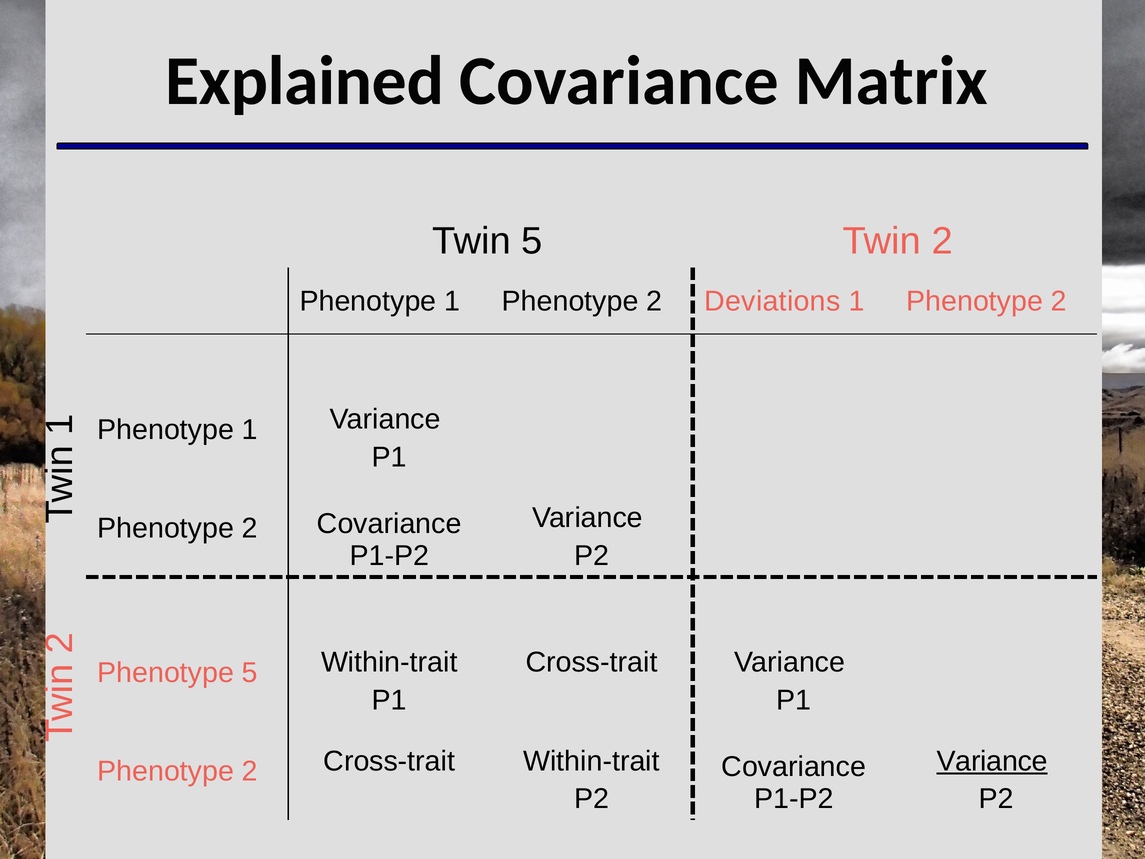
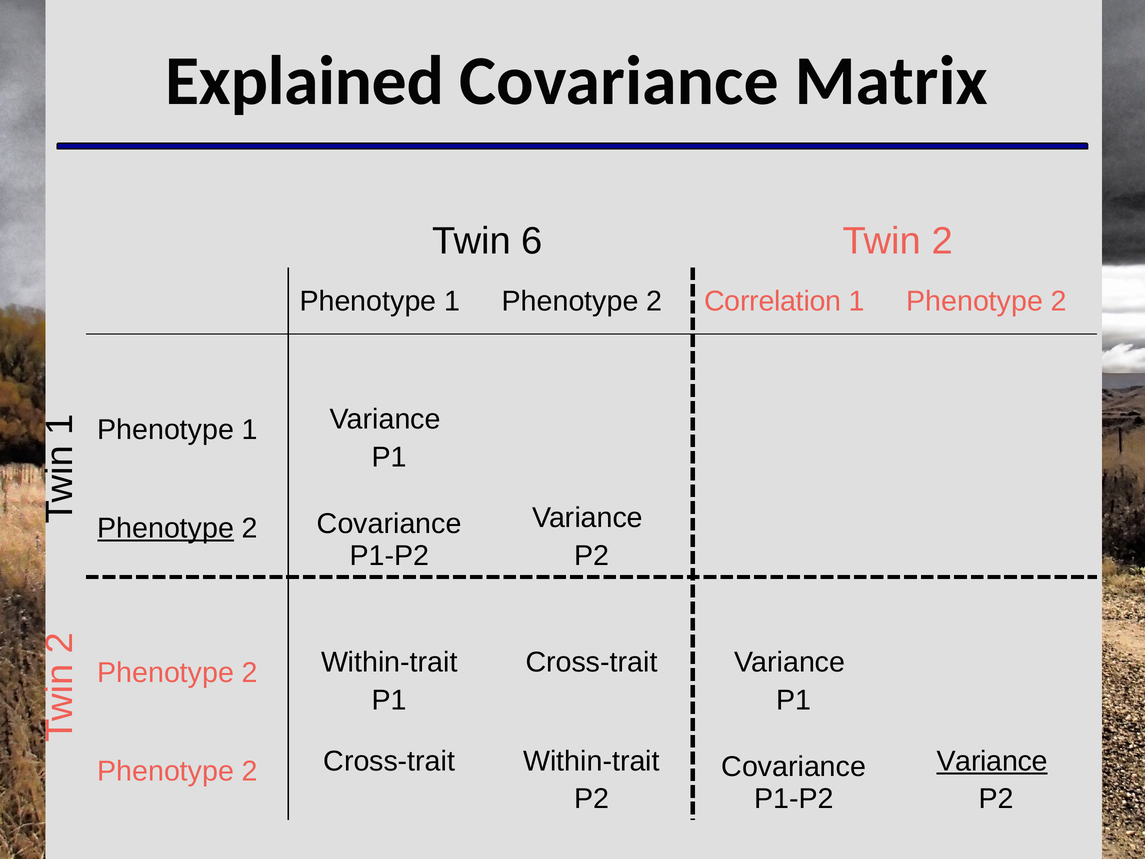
Twin 5: 5 -> 6
Deviations: Deviations -> Correlation
Phenotype at (166, 528) underline: none -> present
5 at (250, 673): 5 -> 2
